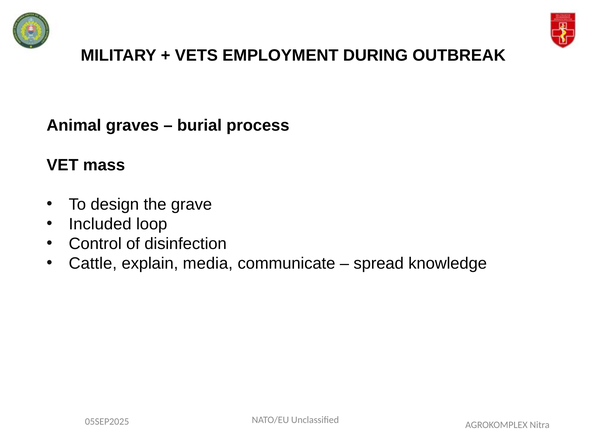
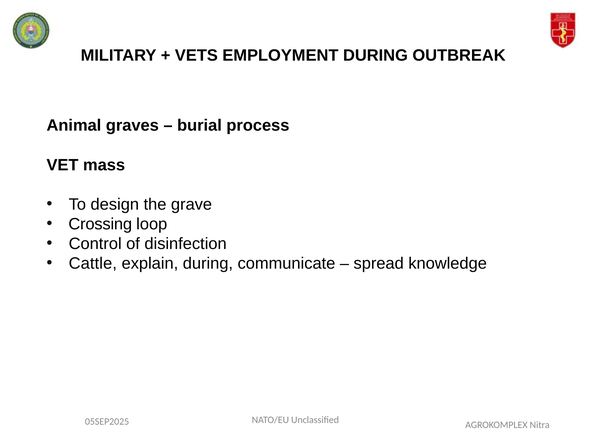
Included: Included -> Crossing
explain media: media -> during
